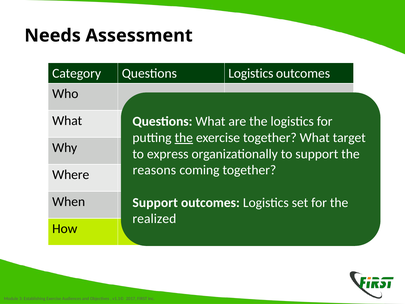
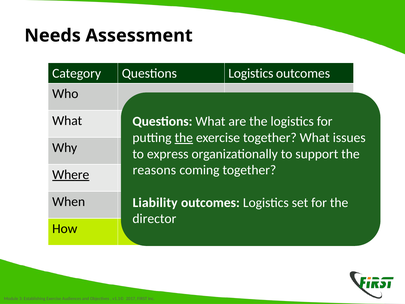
target: target -> issues
Where underline: none -> present
Support at (155, 202): Support -> Liability
realized: realized -> director
